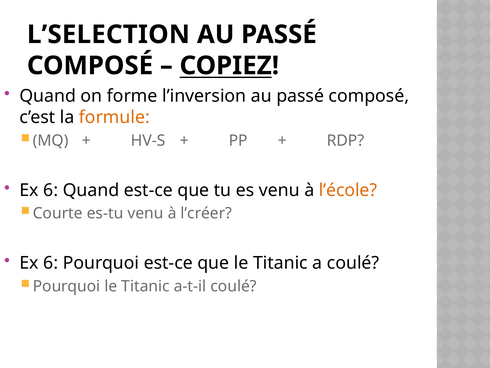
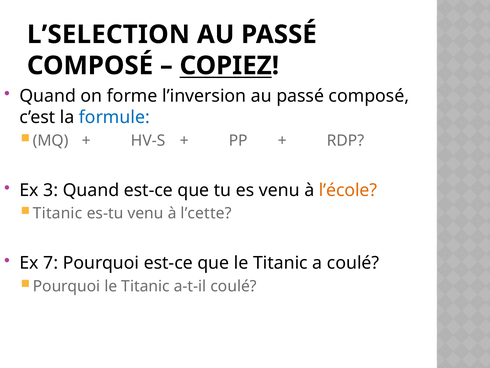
formule colour: orange -> blue
6 at (51, 190): 6 -> 3
Courte at (58, 213): Courte -> Titanic
l’créer: l’créer -> l’cette
6 at (51, 263): 6 -> 7
